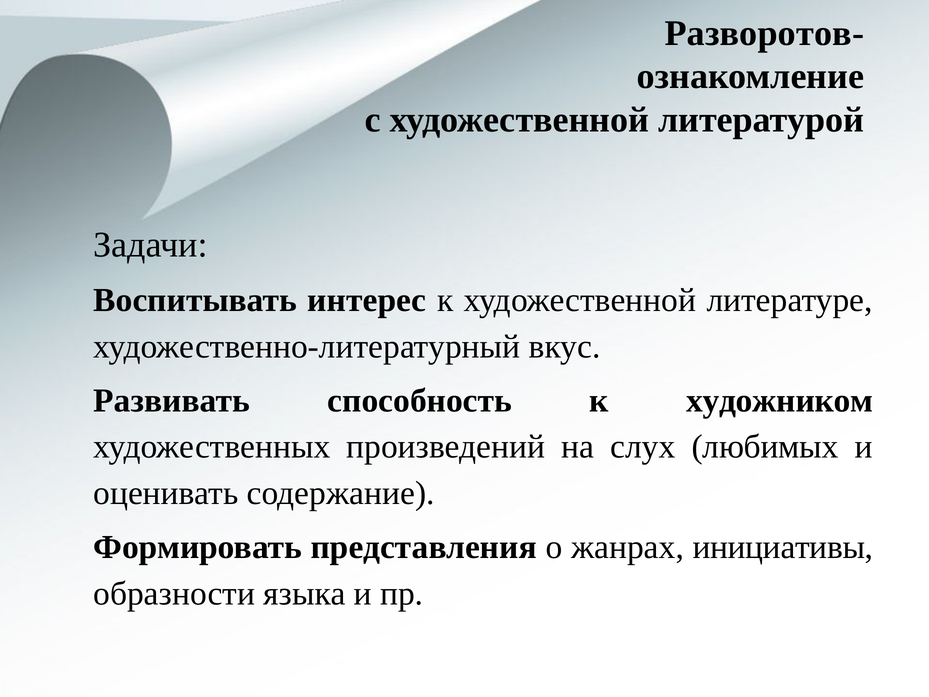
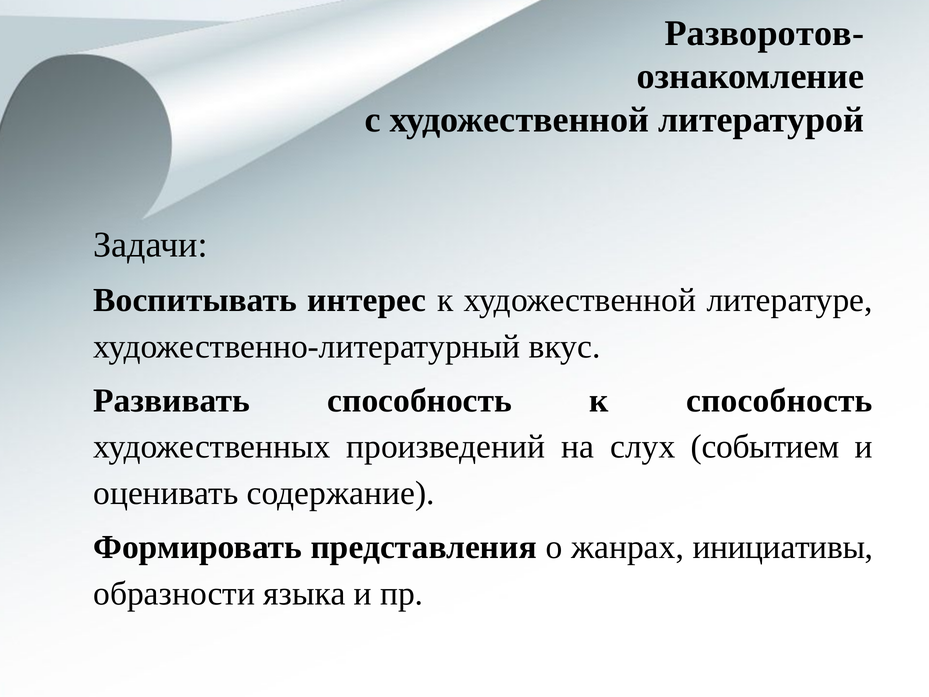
к художником: художником -> способность
любимых: любимых -> событием
